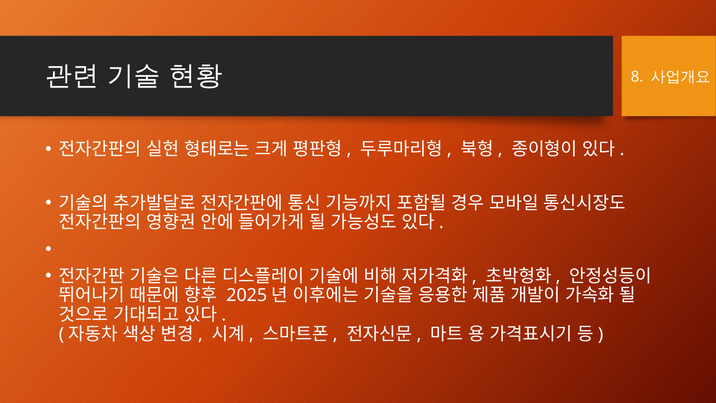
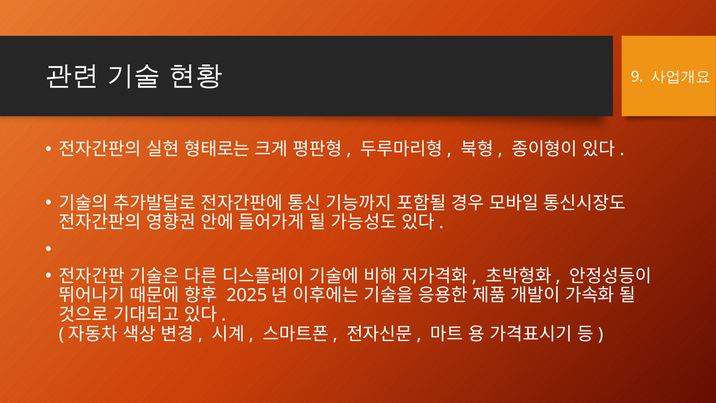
8: 8 -> 9
